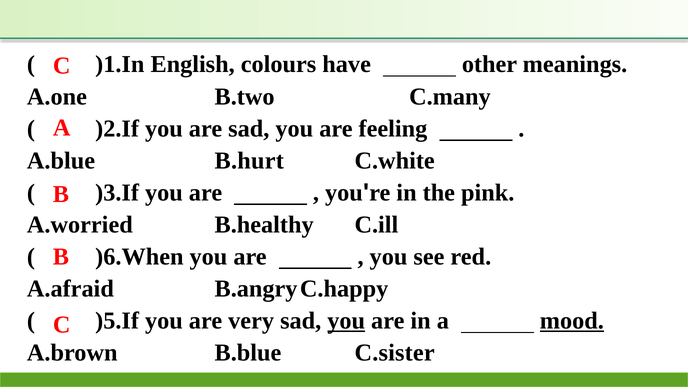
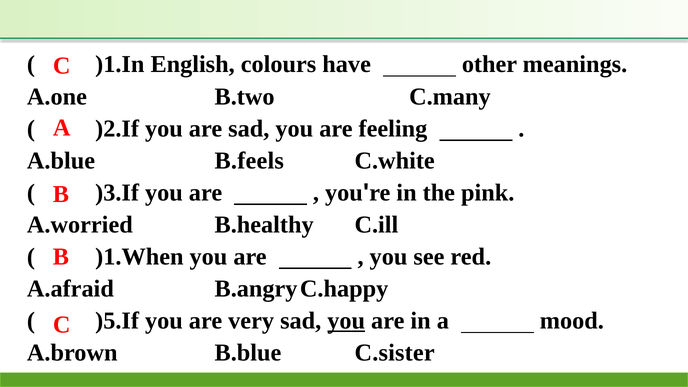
B.hurt: B.hurt -> B.feels
)6.When: )6.When -> )1.When
mood underline: present -> none
